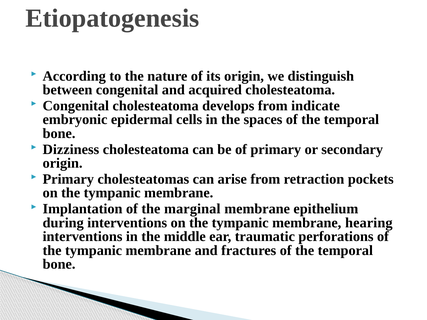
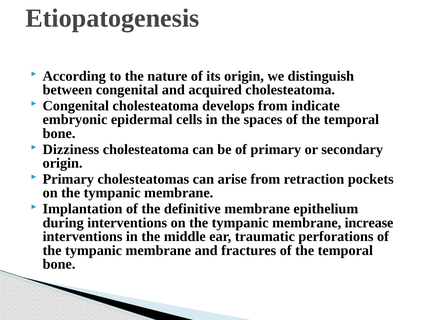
marginal: marginal -> definitive
hearing: hearing -> increase
